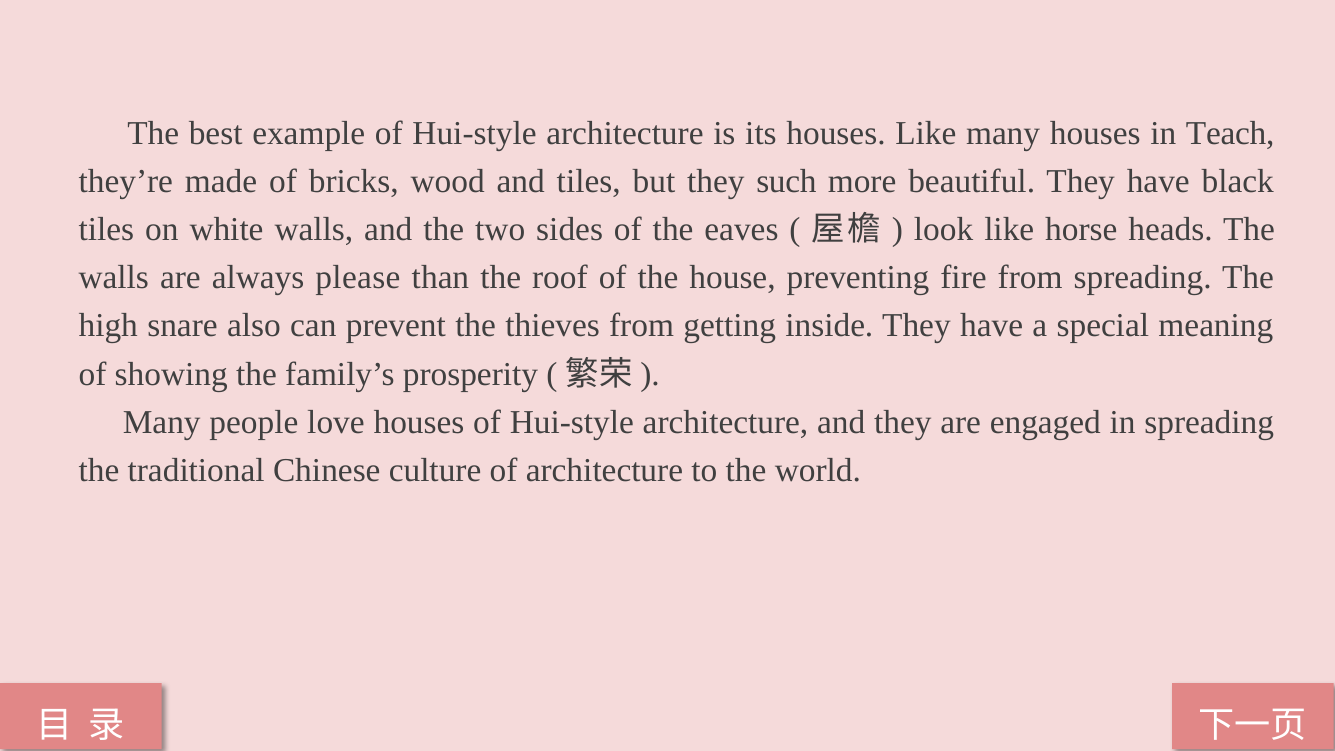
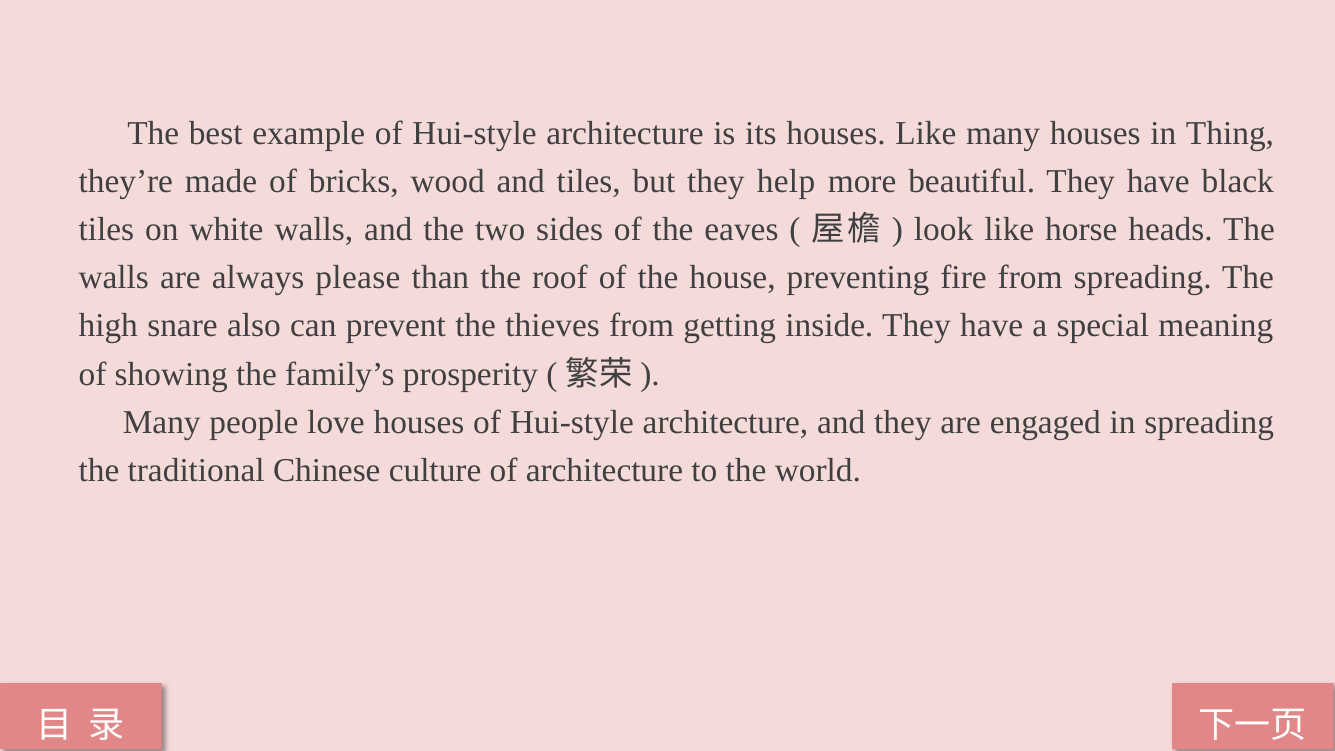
Teach: Teach -> Thing
such: such -> help
